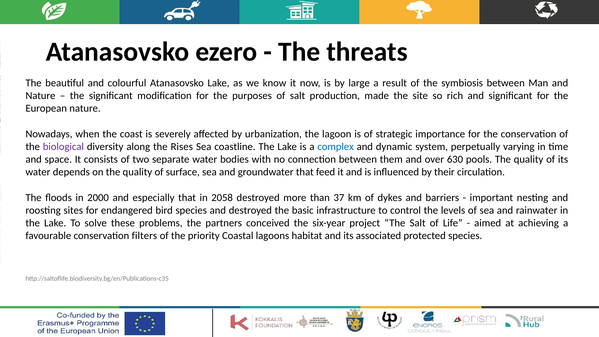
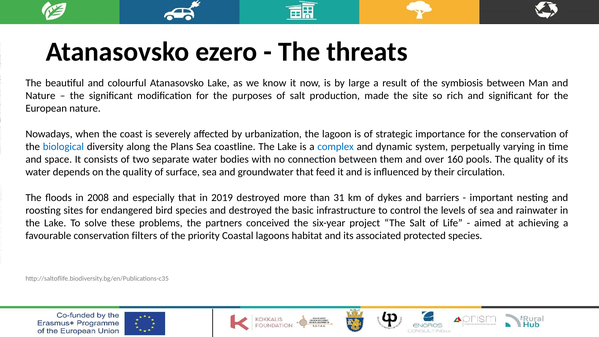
biological colour: purple -> blue
Rises: Rises -> Plans
630: 630 -> 160
2000: 2000 -> 2008
2058: 2058 -> 2019
37: 37 -> 31
